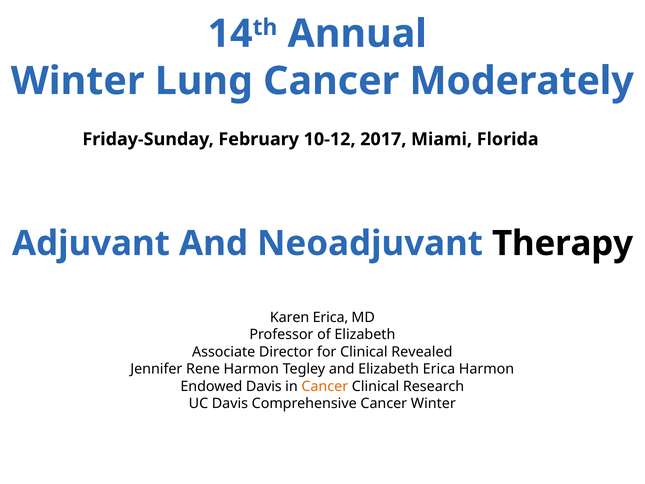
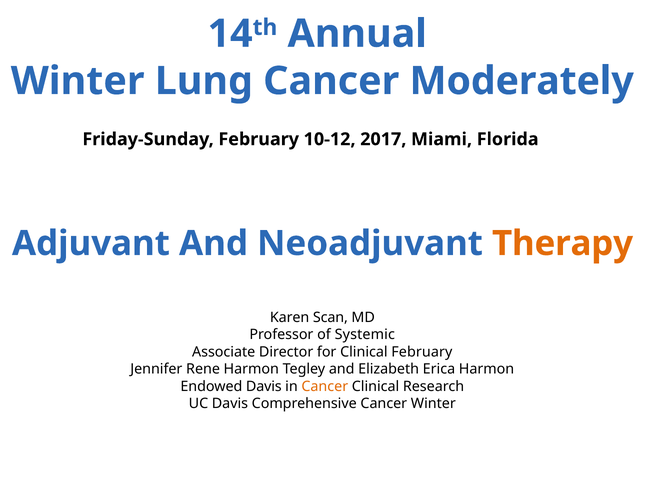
Therapy colour: black -> orange
Karen Erica: Erica -> Scan
of Elizabeth: Elizabeth -> Systemic
Clinical Revealed: Revealed -> February
